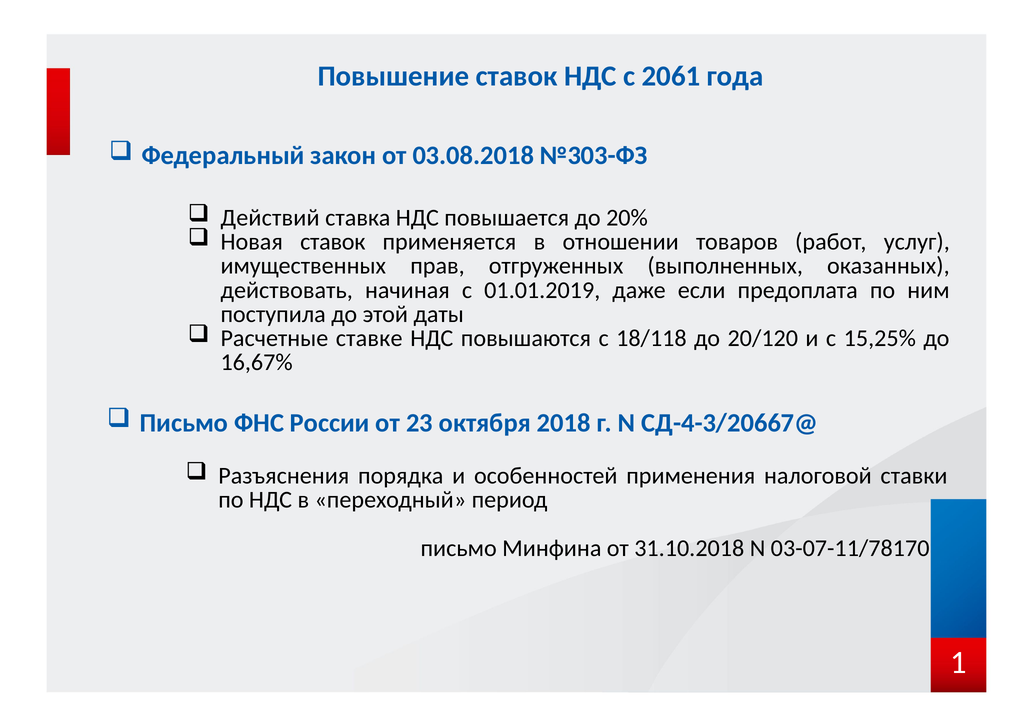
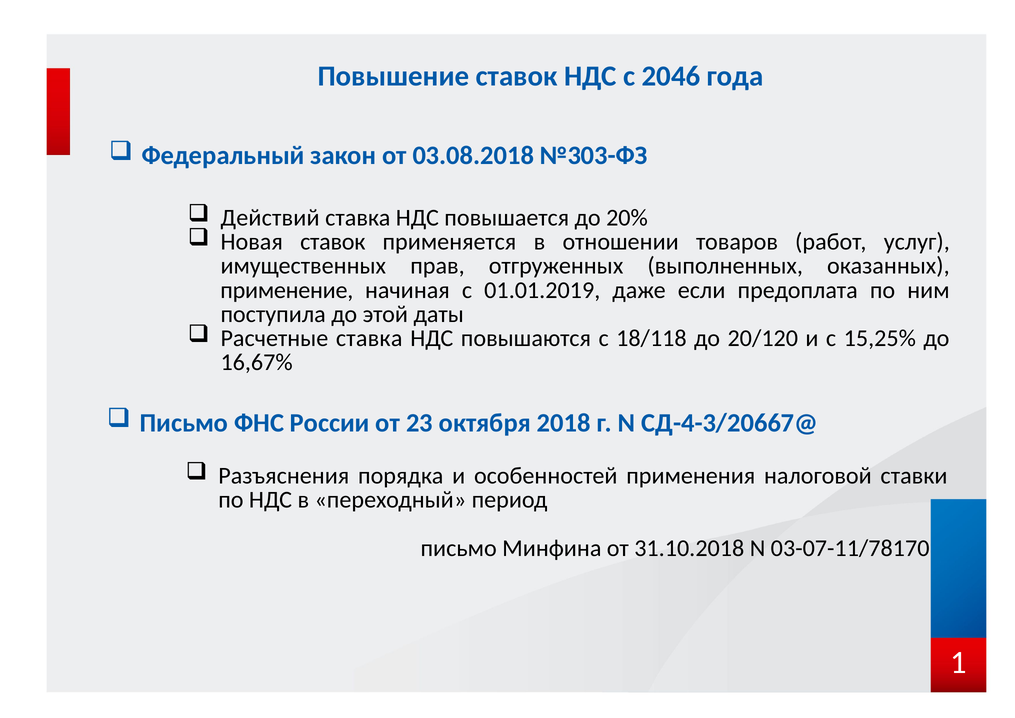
2061: 2061 -> 2046
действовать: действовать -> применение
Расчетные ставке: ставке -> ставка
